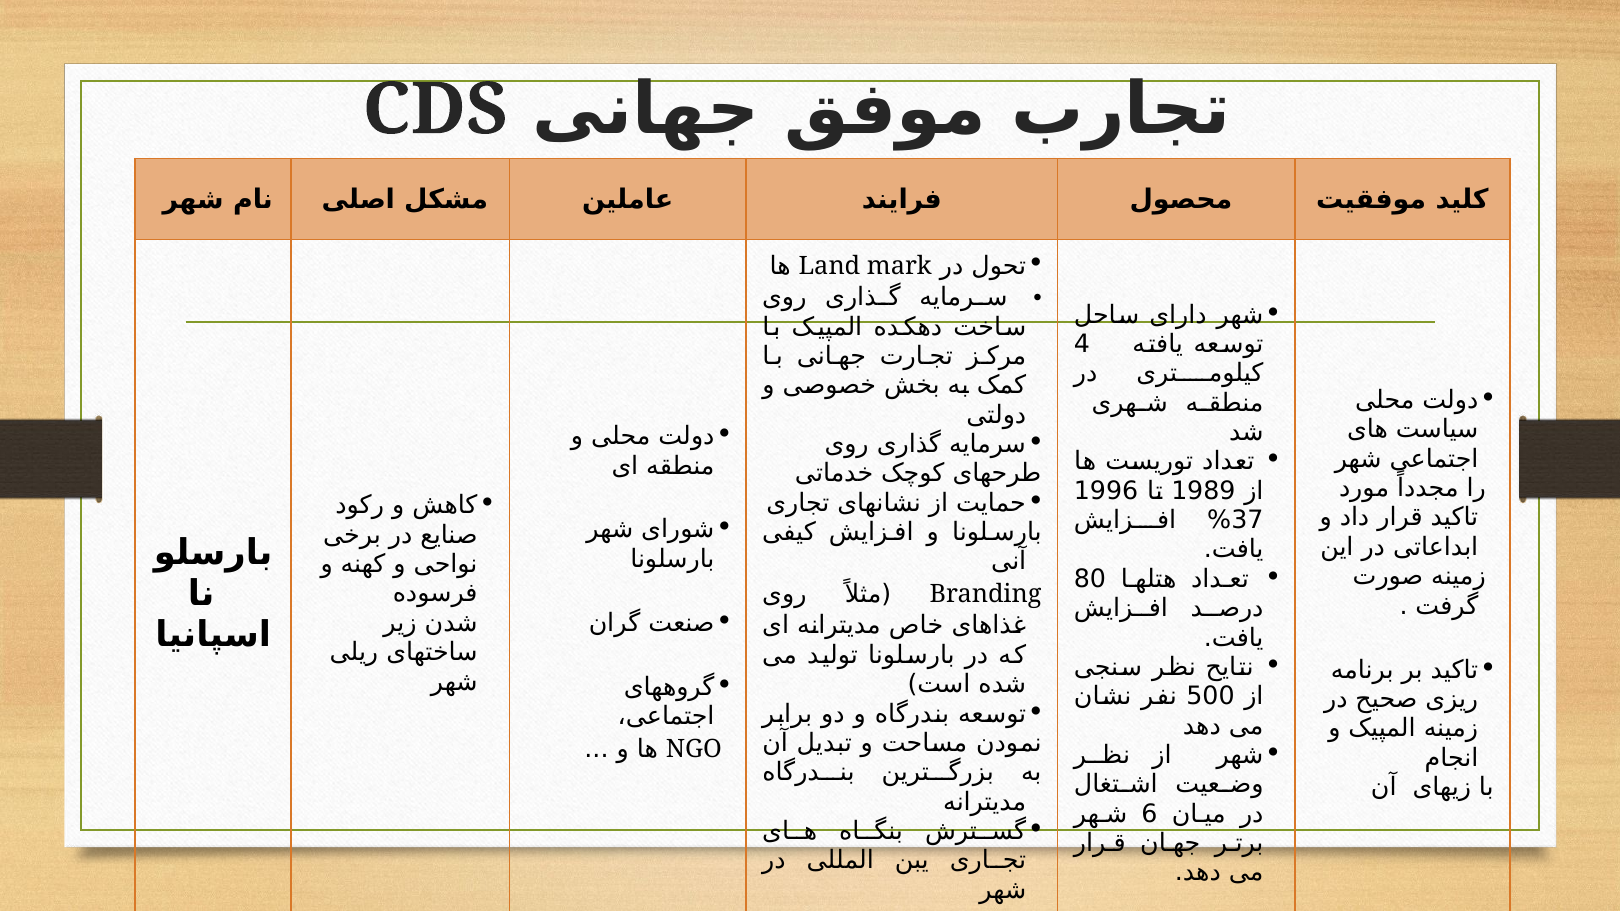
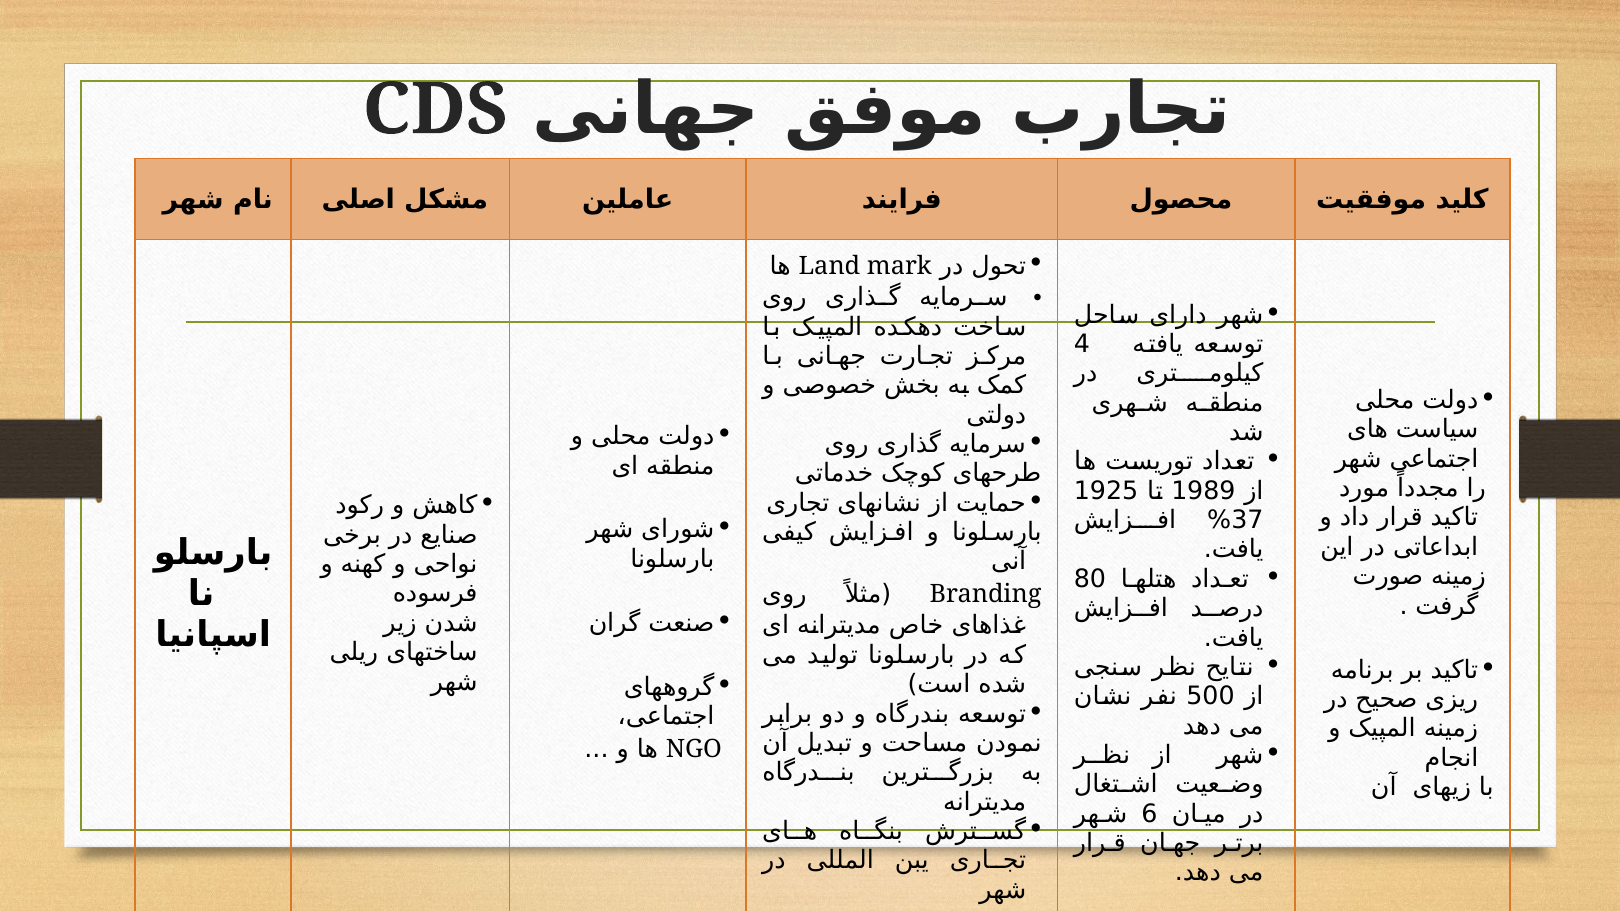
1996: 1996 -> 1925
